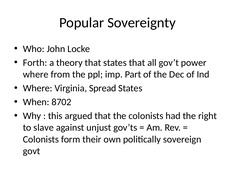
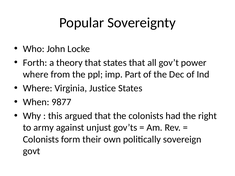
Spread: Spread -> Justice
8702: 8702 -> 9877
slave: slave -> army
